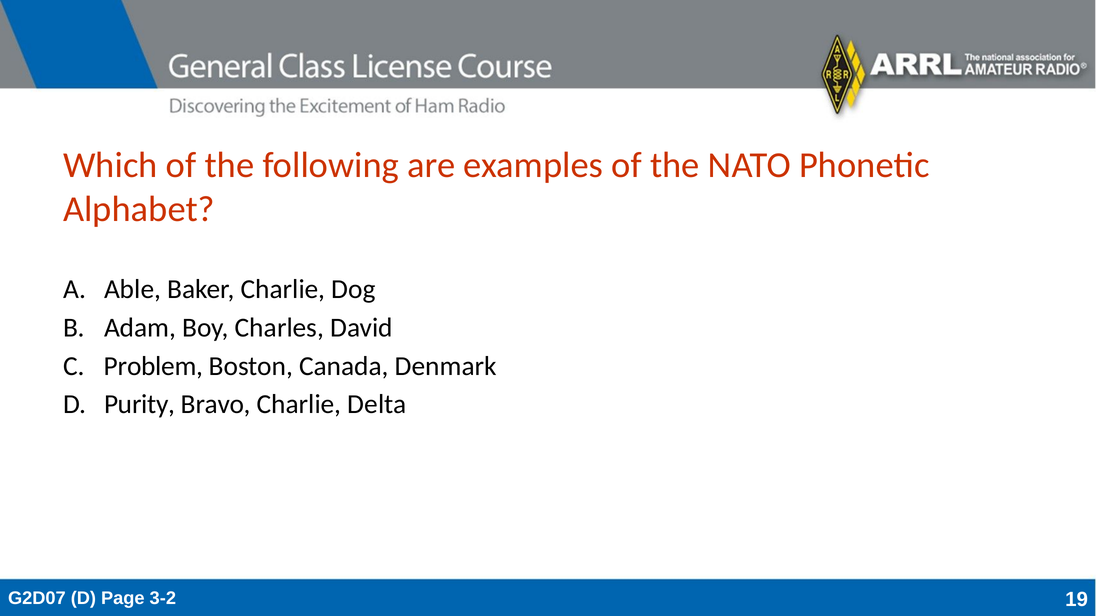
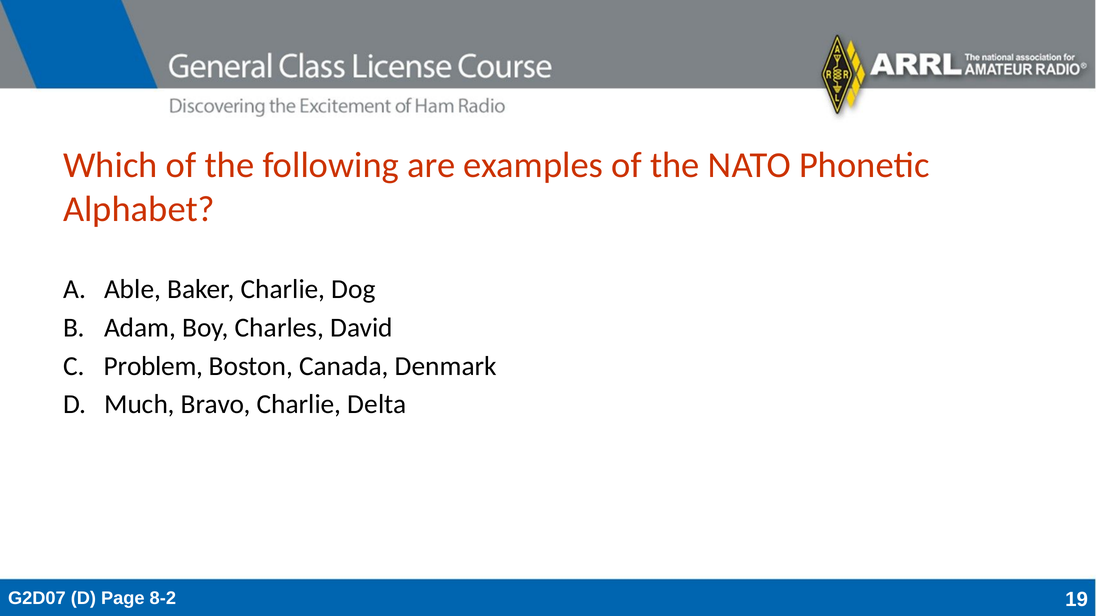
Purity: Purity -> Much
3-2: 3-2 -> 8-2
